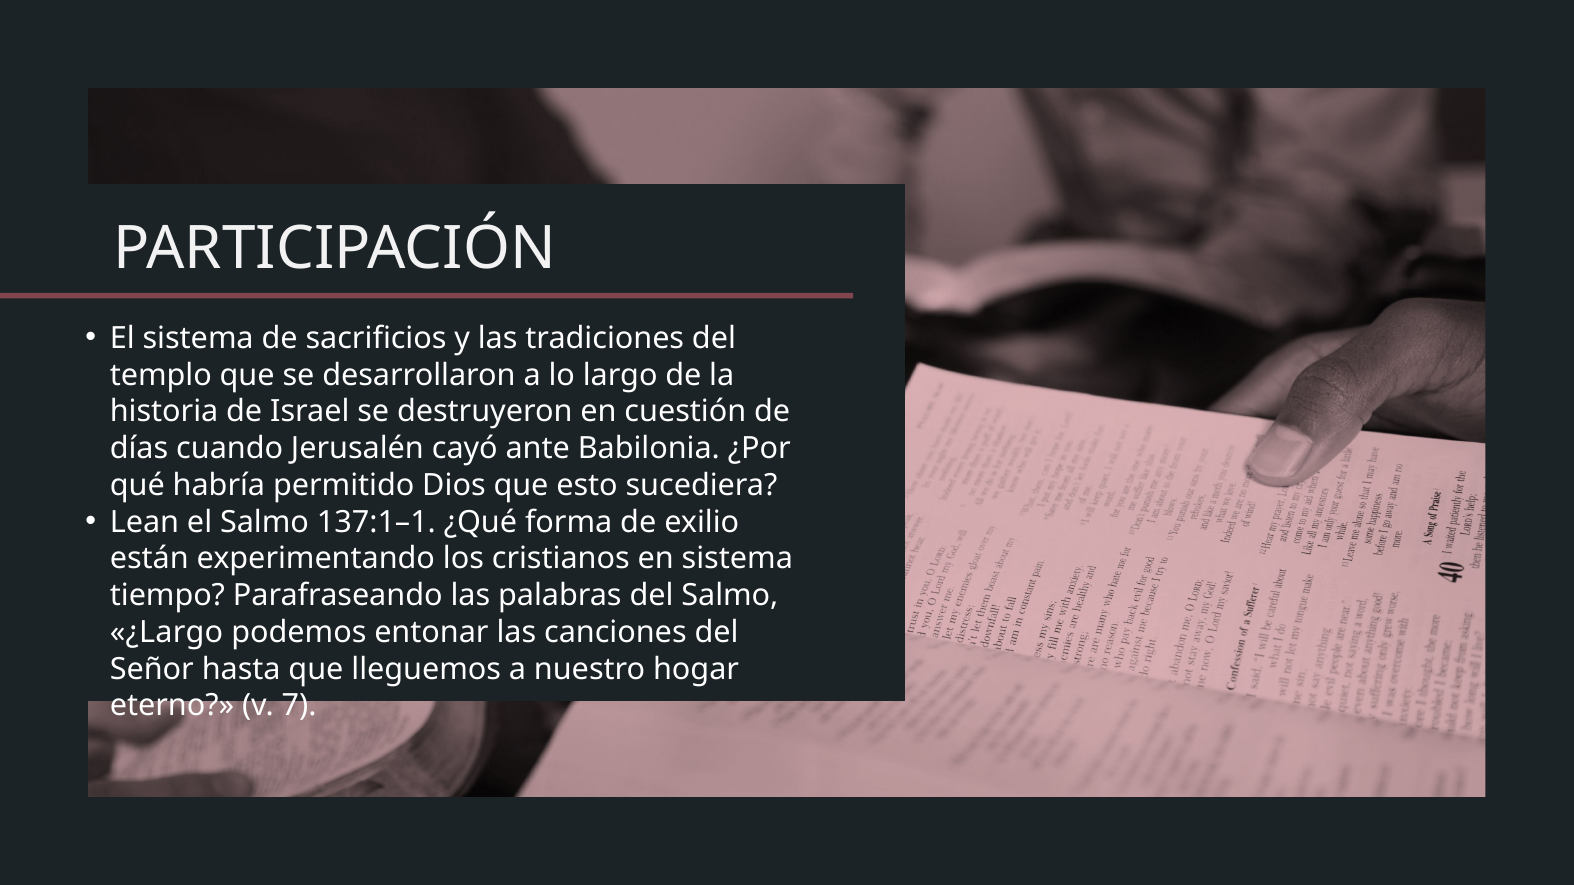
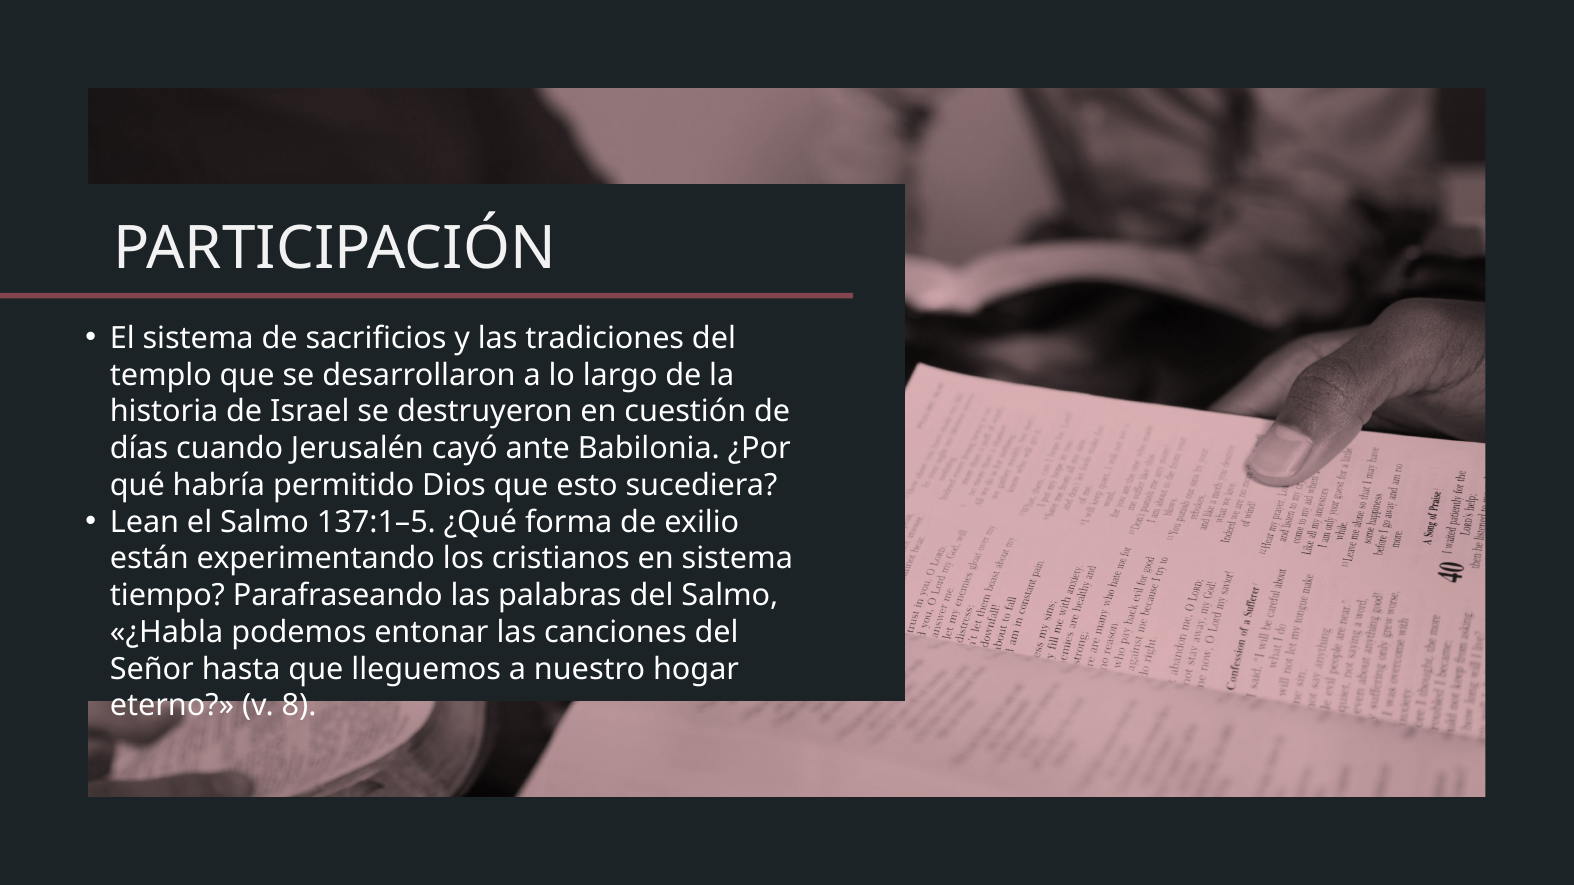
137:1–1: 137:1–1 -> 137:1–5
¿Largo: ¿Largo -> ¿Habla
7: 7 -> 8
